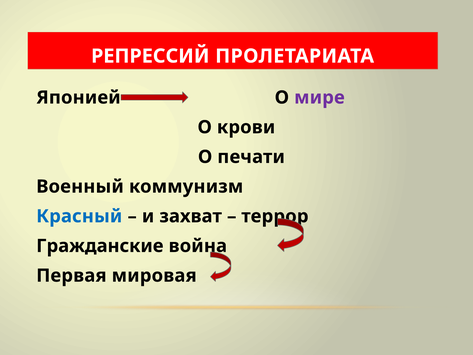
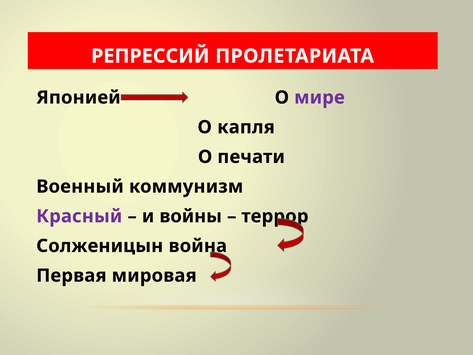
крови: крови -> капля
Красный colour: blue -> purple
захват: захват -> войны
Гражданские: Гражданские -> Солженицын
